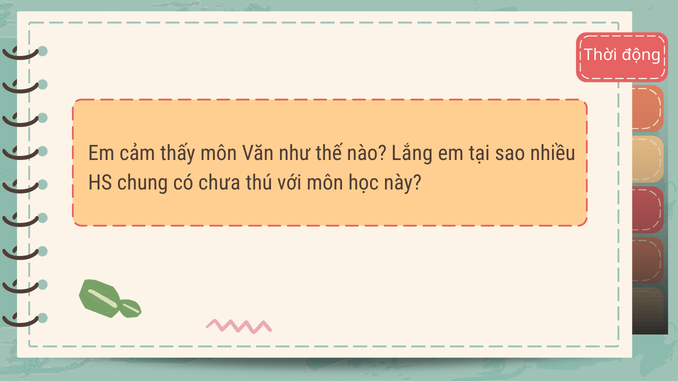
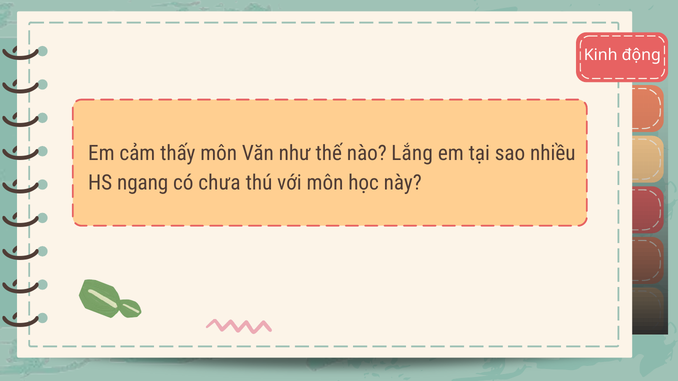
Thời: Thời -> Kinh
chung: chung -> ngang
